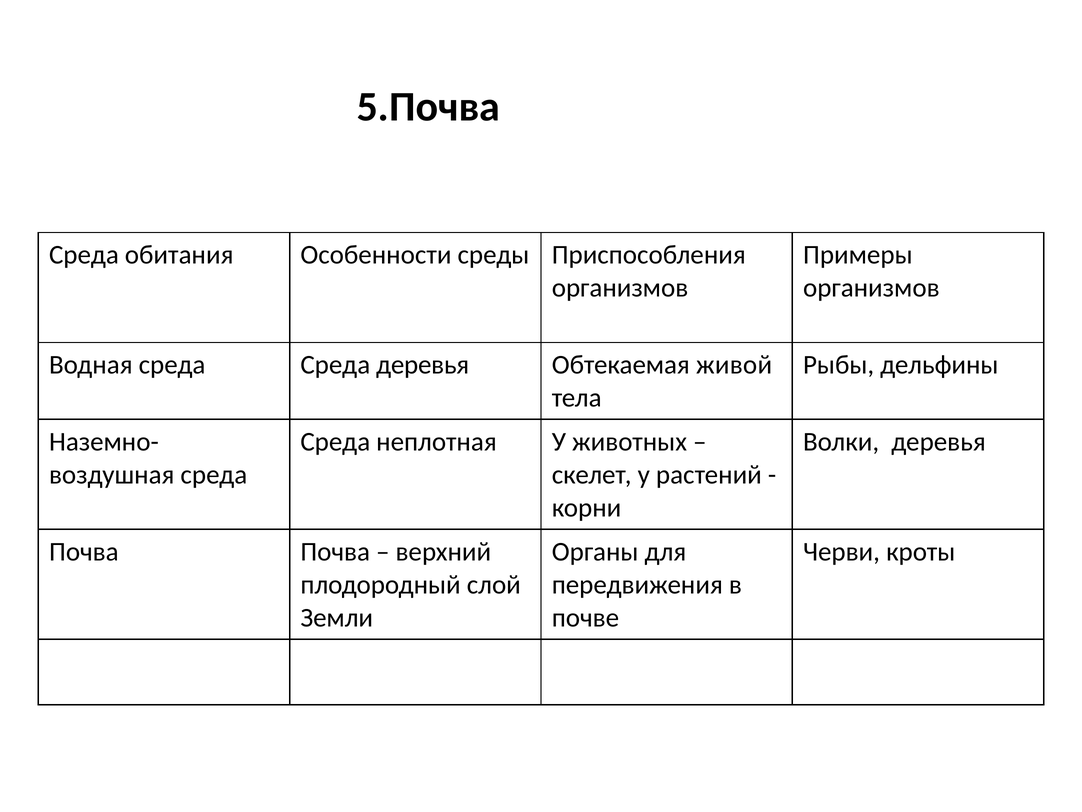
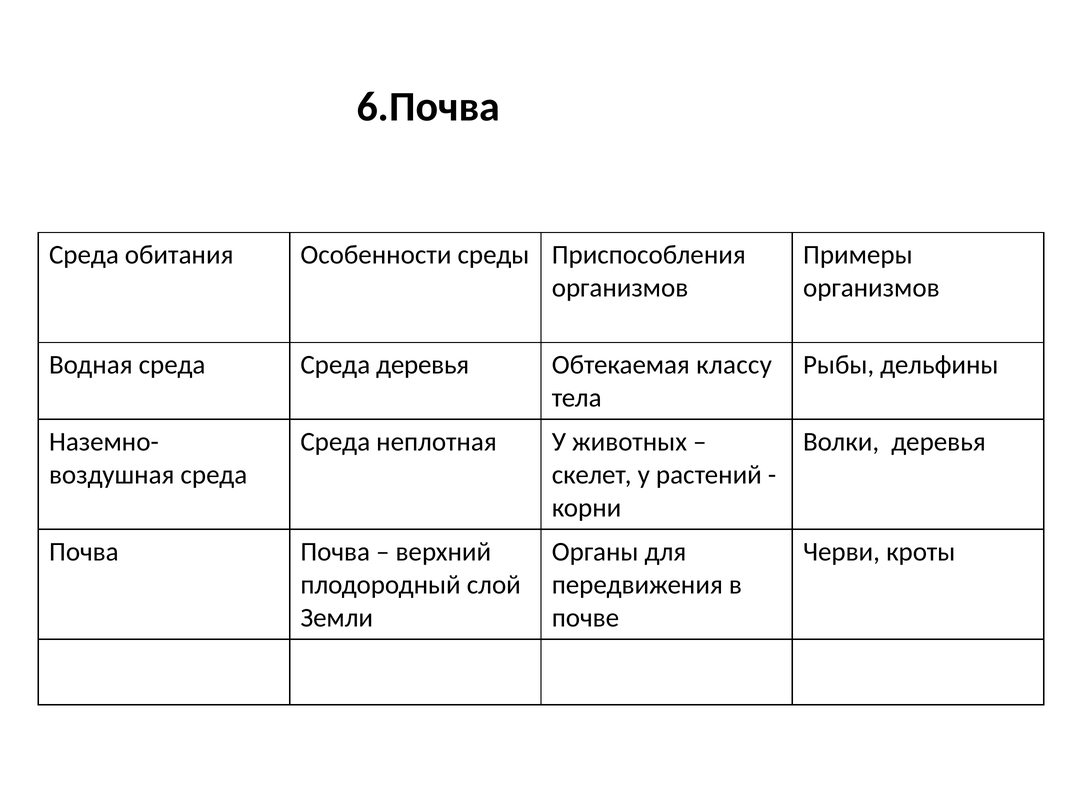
5.Почва: 5.Почва -> 6.Почва
живой: живой -> классу
